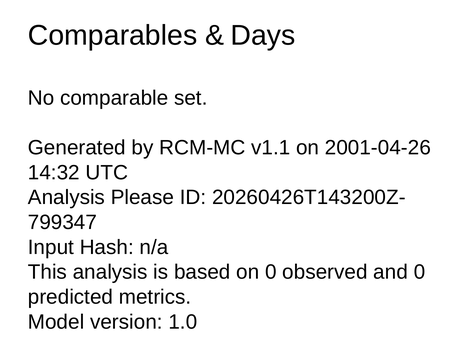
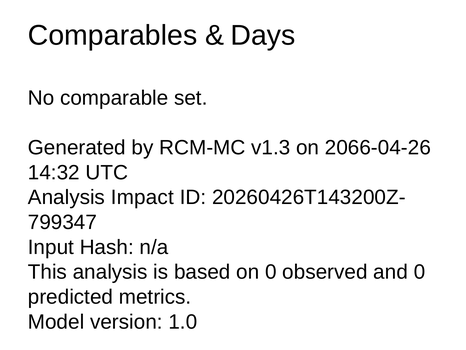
v1.1: v1.1 -> v1.3
2001-04-26: 2001-04-26 -> 2066-04-26
Please: Please -> Impact
